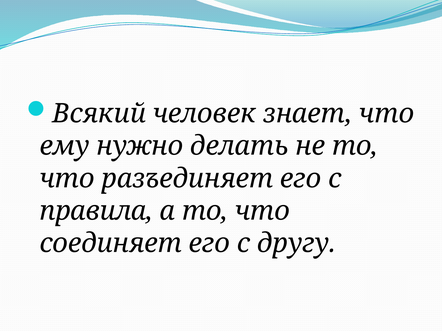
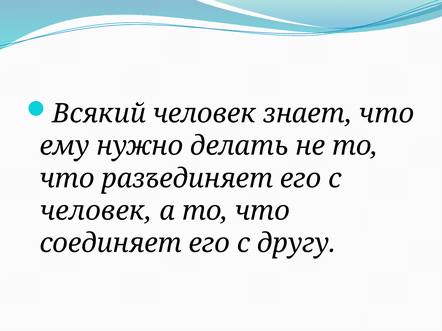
правила at (96, 211): правила -> человек
